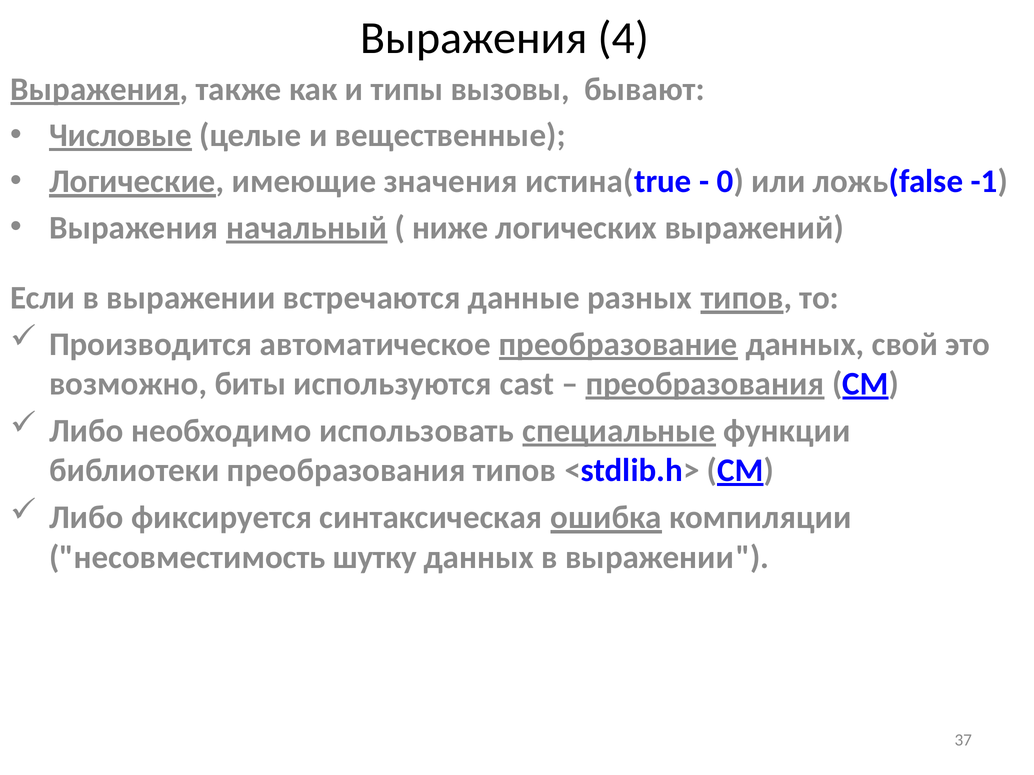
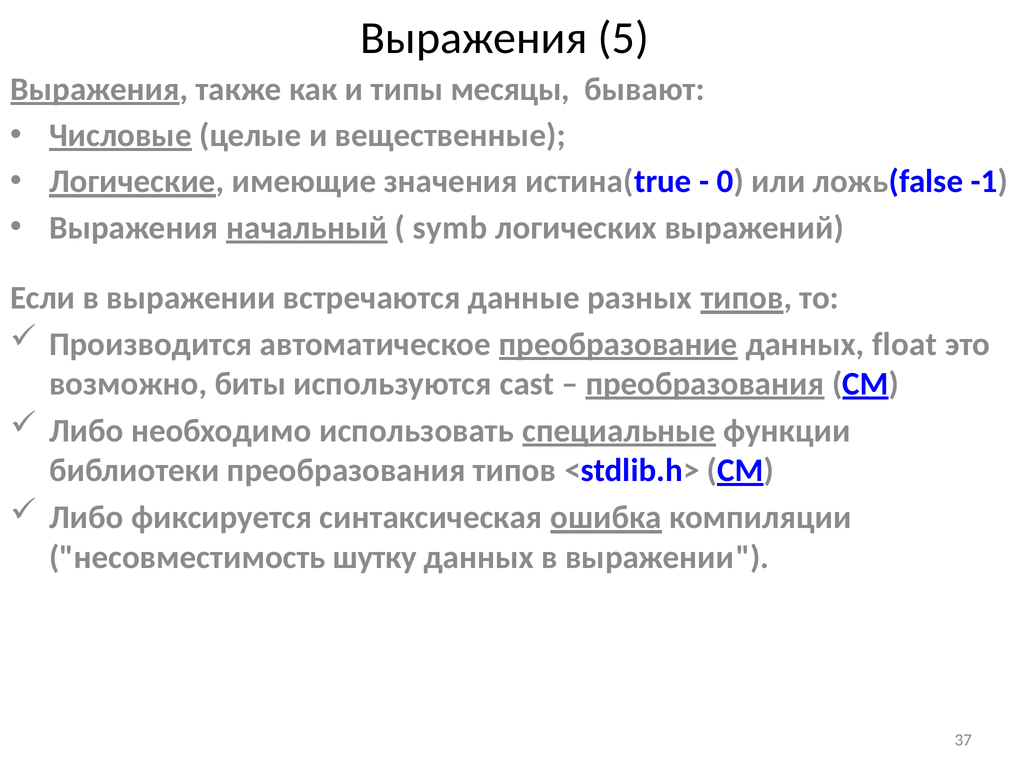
4: 4 -> 5
вызовы: вызовы -> месяцы
ниже: ниже -> symb
свой: свой -> float
